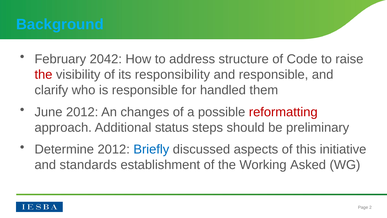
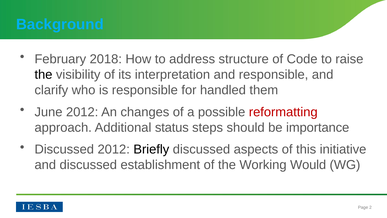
2042: 2042 -> 2018
the at (43, 74) colour: red -> black
responsibility: responsibility -> interpretation
preliminary: preliminary -> importance
Determine at (64, 149): Determine -> Discussed
Briefly colour: blue -> black
and standards: standards -> discussed
Asked: Asked -> Would
